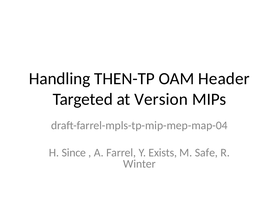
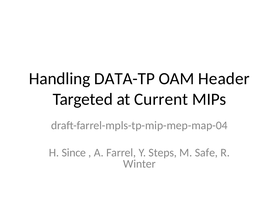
THEN-TP: THEN-TP -> DATA-TP
Version: Version -> Current
Exists: Exists -> Steps
